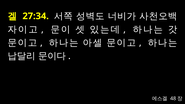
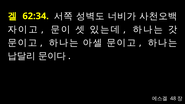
27:34: 27:34 -> 62:34
